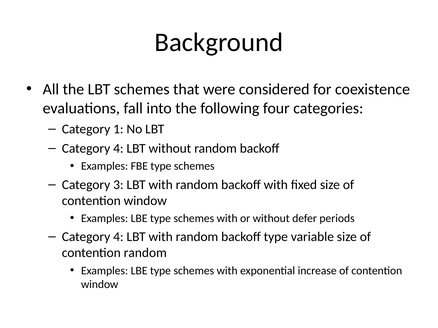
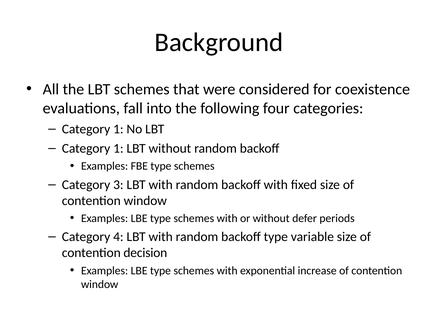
4 at (118, 149): 4 -> 1
contention random: random -> decision
